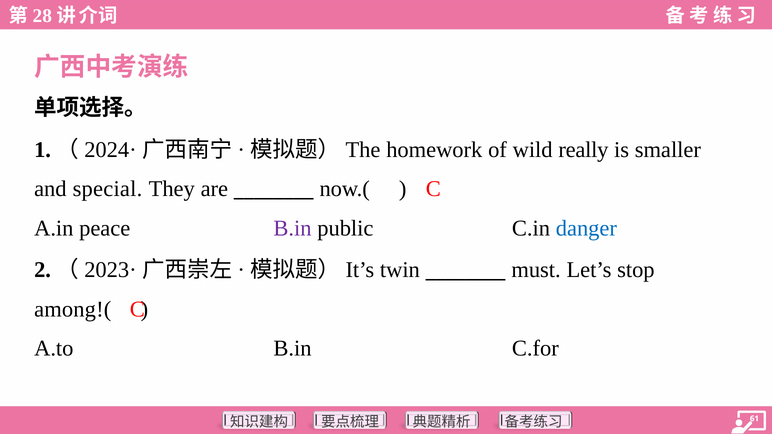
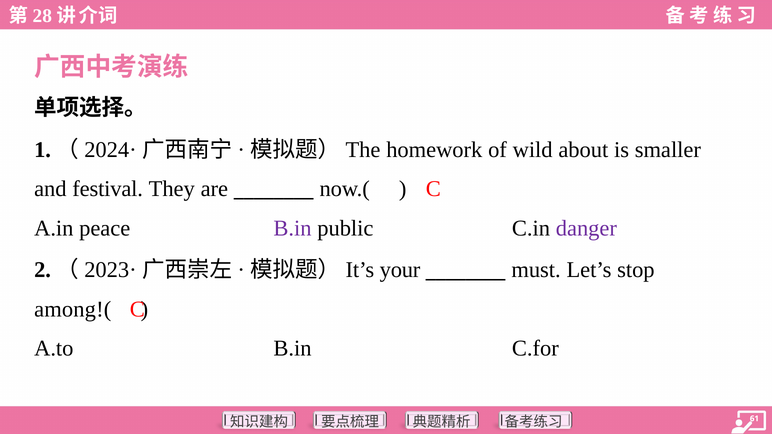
really: really -> about
special: special -> festival
danger colour: blue -> purple
twin: twin -> your
